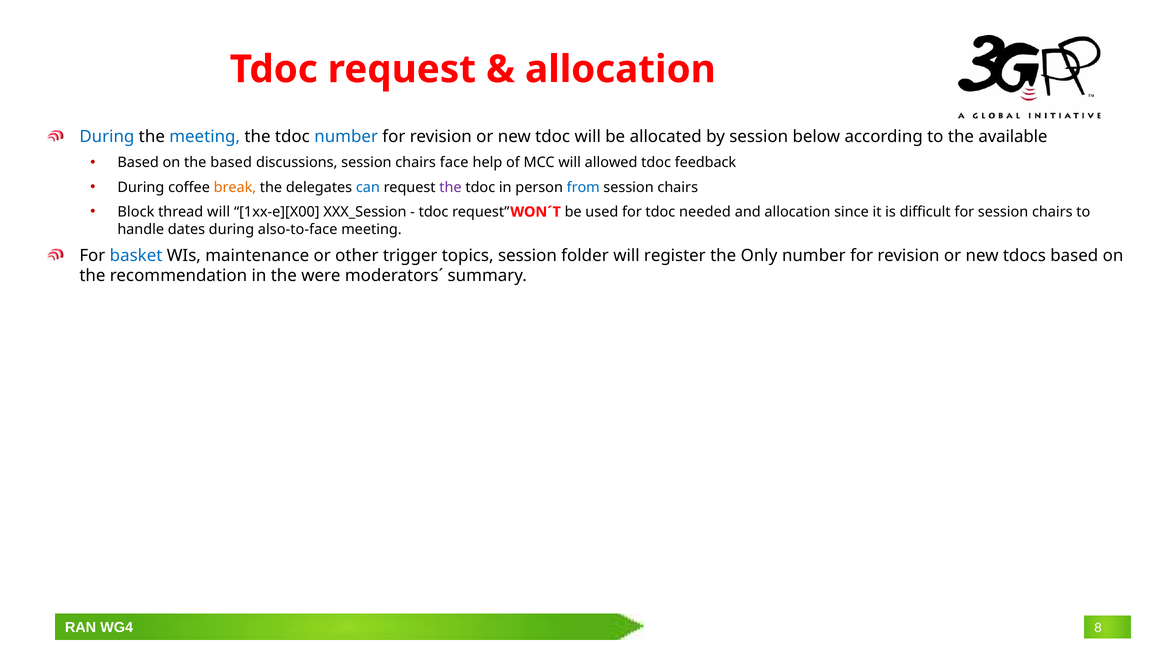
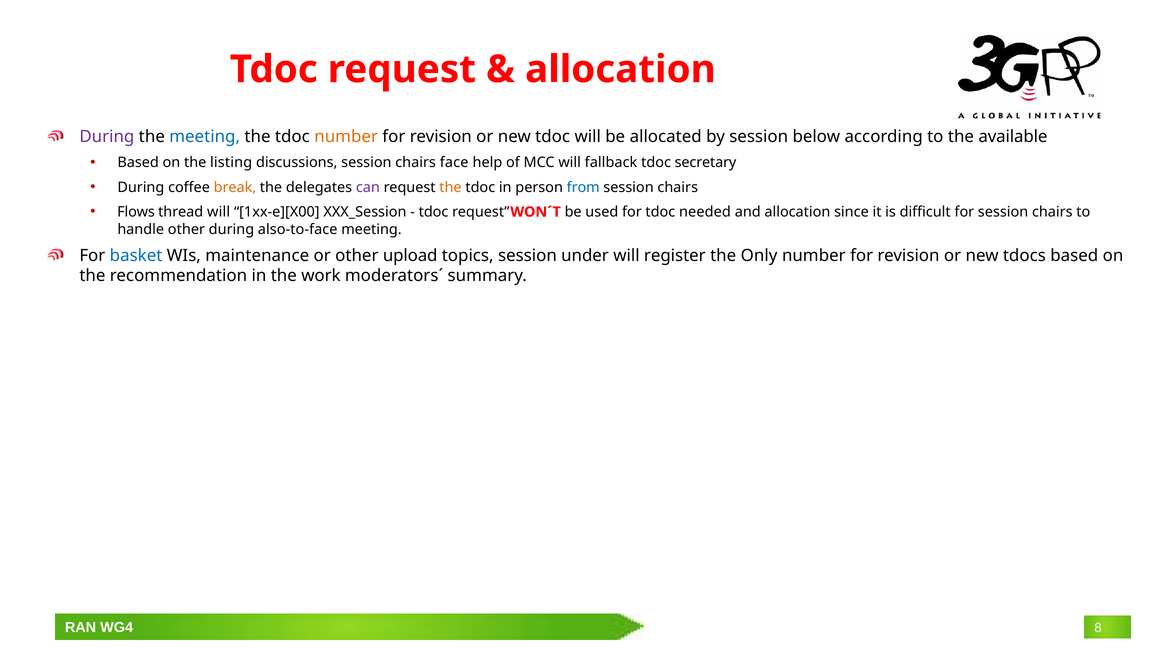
During at (107, 137) colour: blue -> purple
number at (346, 137) colour: blue -> orange
the based: based -> listing
allowed: allowed -> fallback
feedback: feedback -> secretary
can colour: blue -> purple
the at (450, 187) colour: purple -> orange
Block: Block -> Flows
handle dates: dates -> other
trigger: trigger -> upload
folder: folder -> under
were: were -> work
